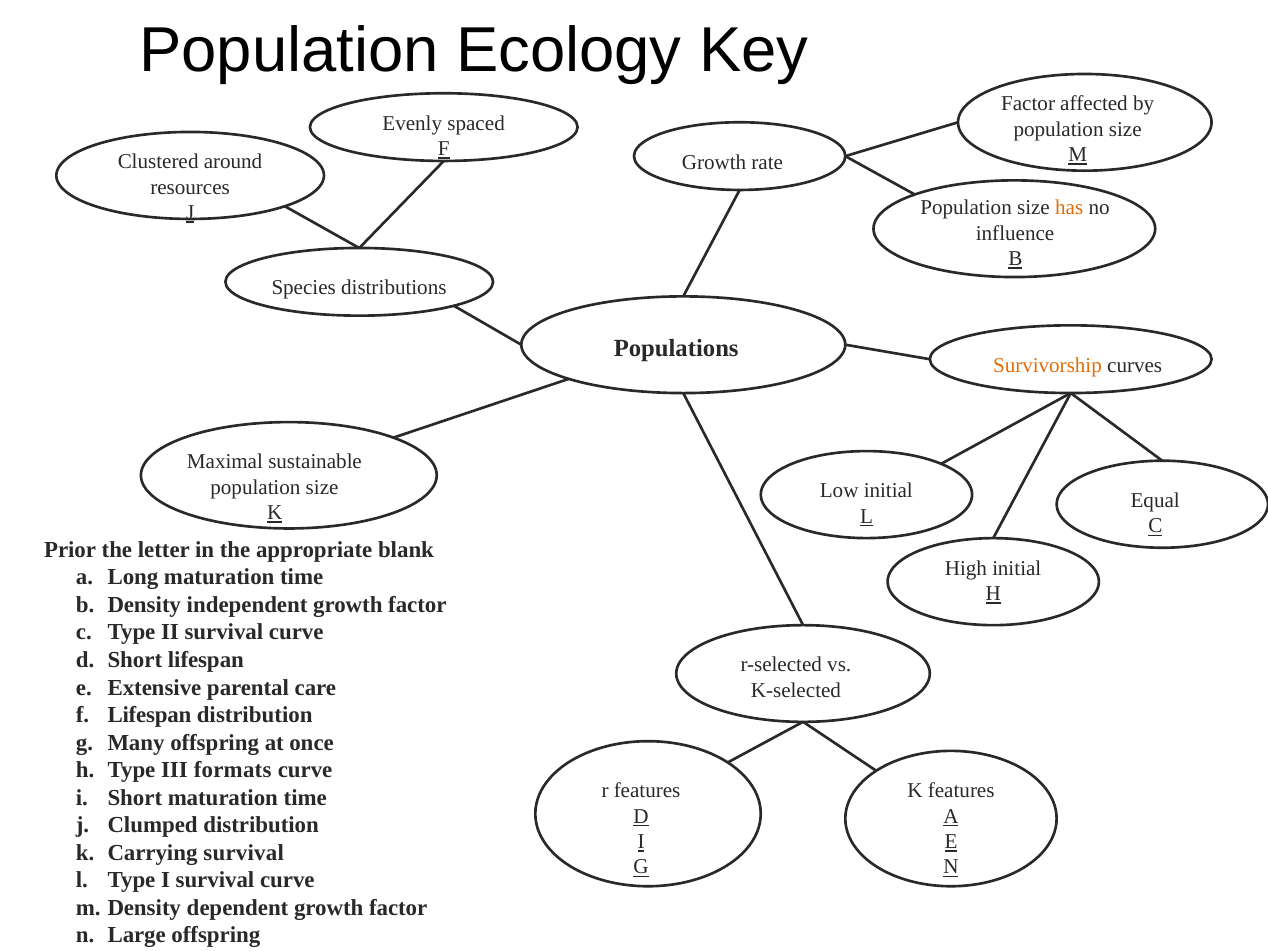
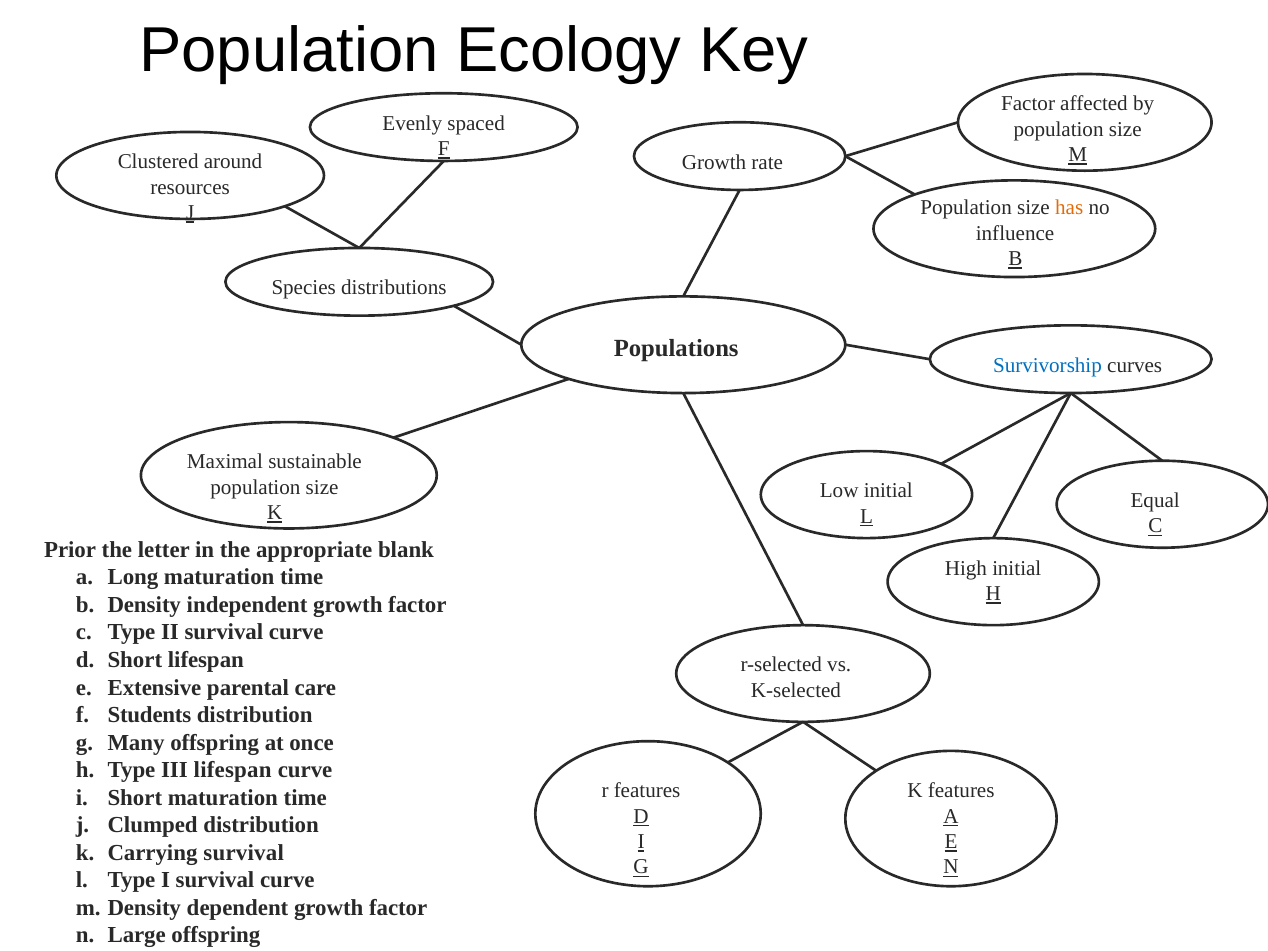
Survivorship colour: orange -> blue
f Lifespan: Lifespan -> Students
III formats: formats -> lifespan
